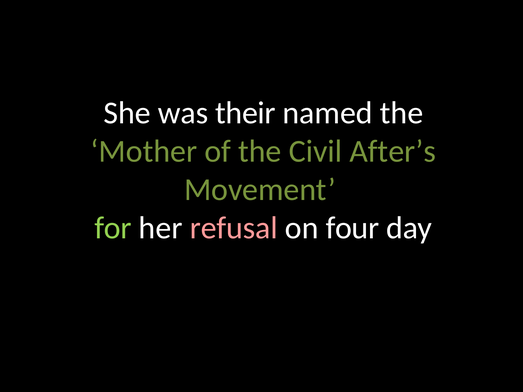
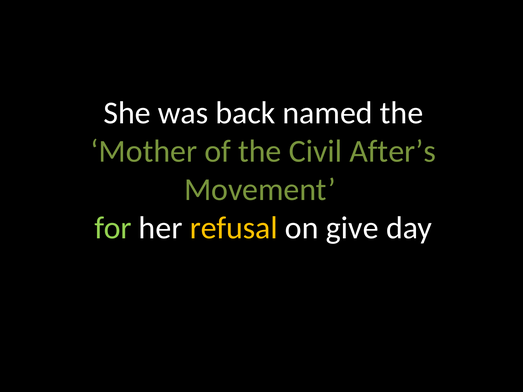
their: their -> back
refusal colour: pink -> yellow
four: four -> give
